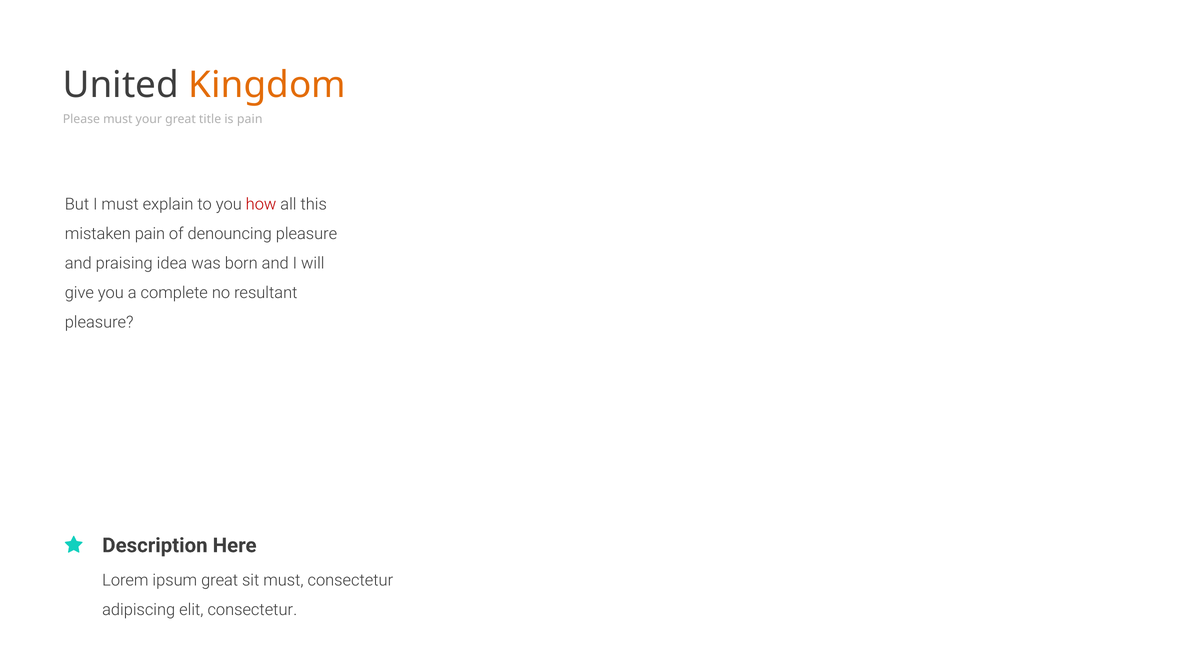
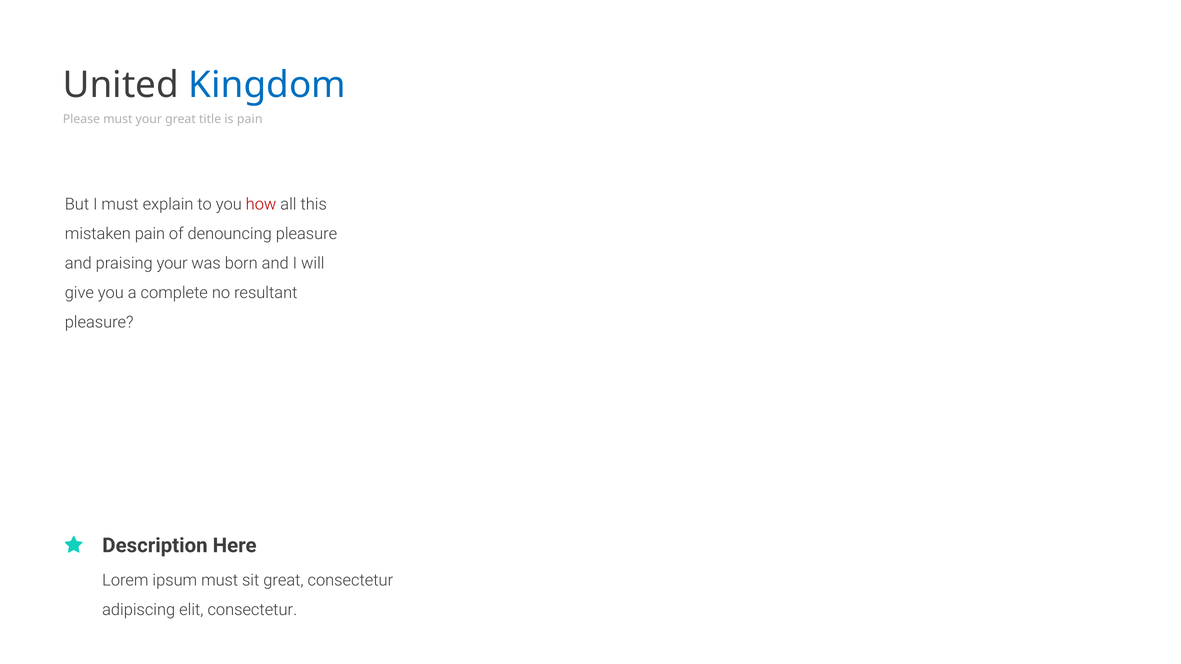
Kingdom colour: orange -> blue
praising idea: idea -> your
ipsum great: great -> must
sit must: must -> great
